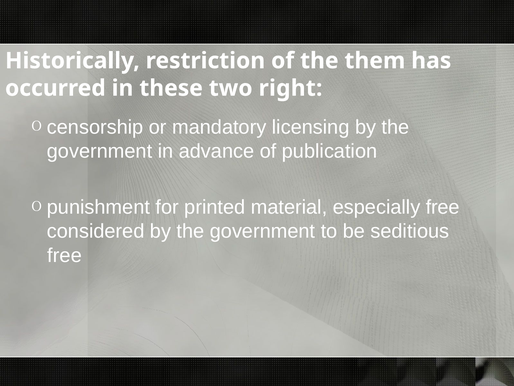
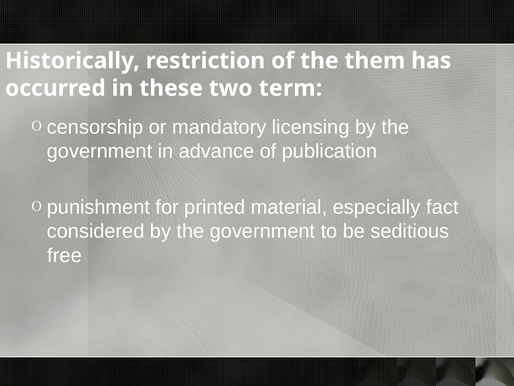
right: right -> term
especially free: free -> fact
